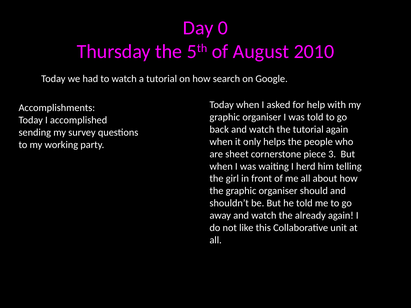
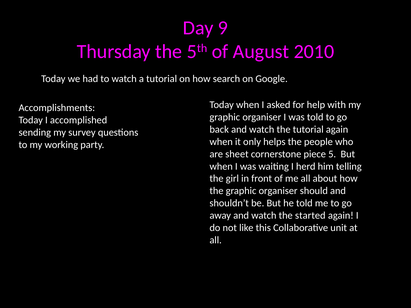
0: 0 -> 9
3: 3 -> 5
already: already -> started
